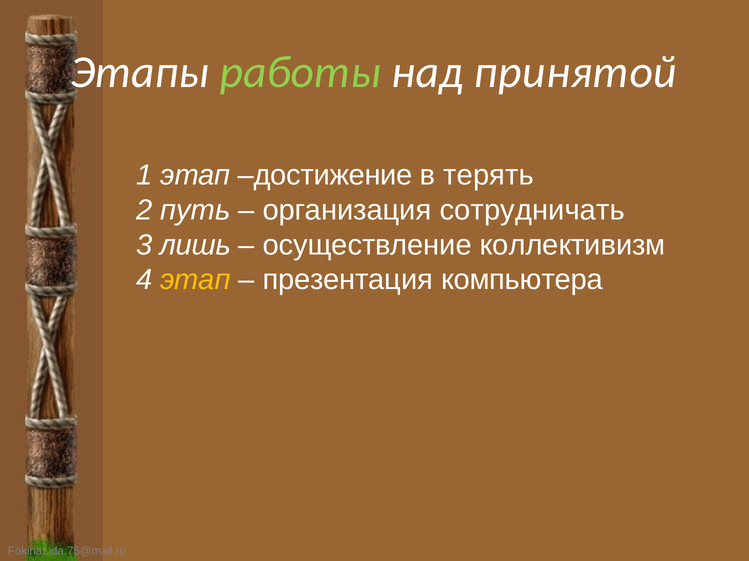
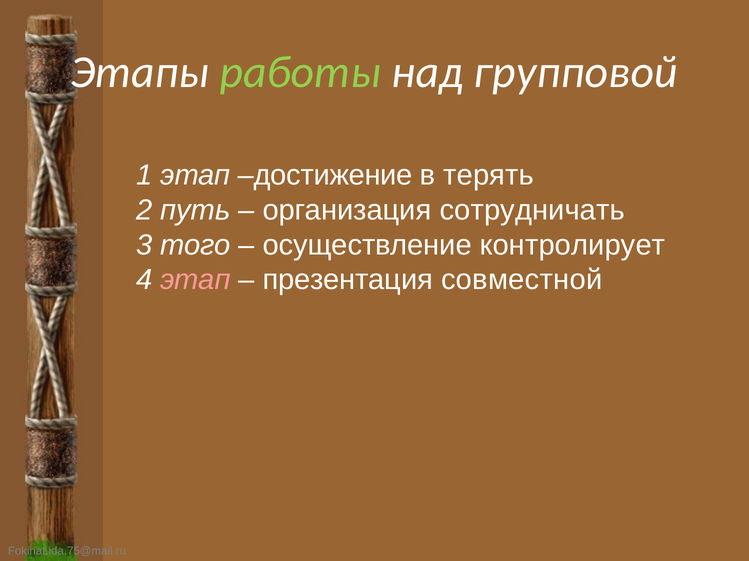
принятой: принятой -> групповой
лишь: лишь -> того
коллективизм: коллективизм -> контролирует
этап at (195, 280) colour: yellow -> pink
компьютера: компьютера -> совместной
